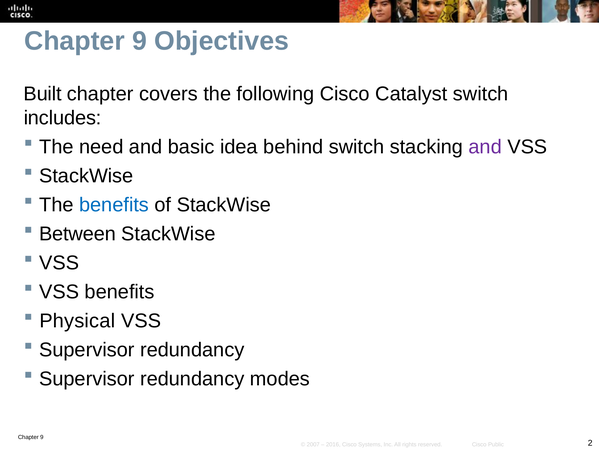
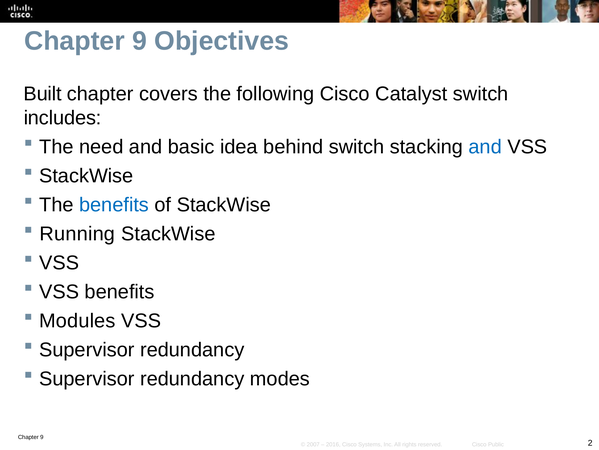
and at (485, 147) colour: purple -> blue
Between: Between -> Running
Physical: Physical -> Modules
